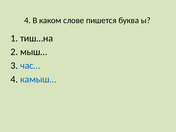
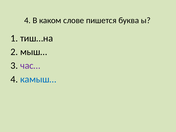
час… colour: blue -> purple
